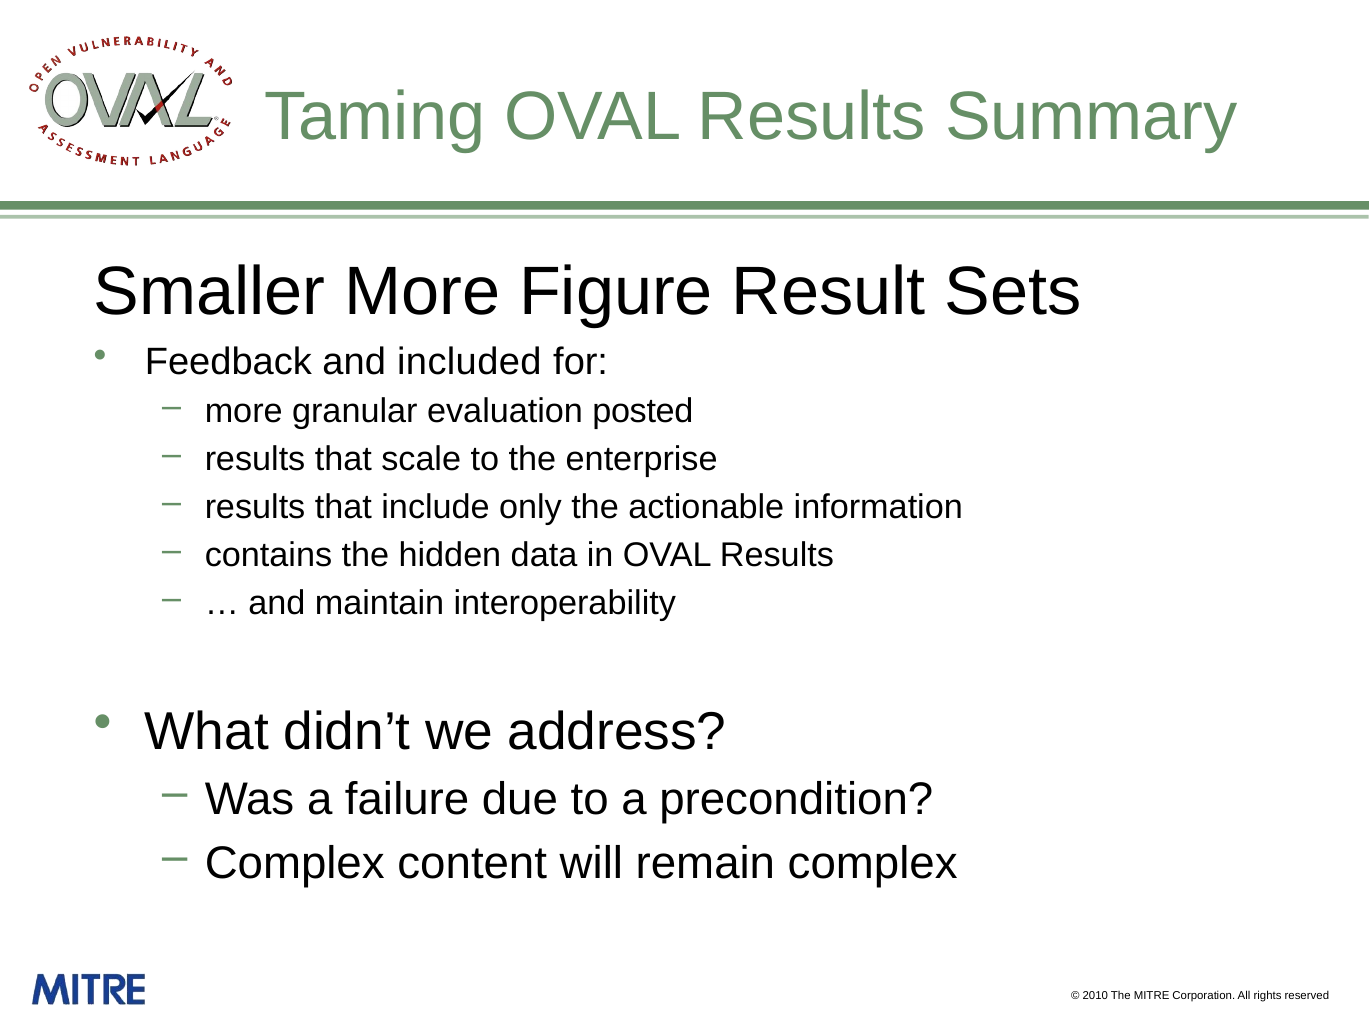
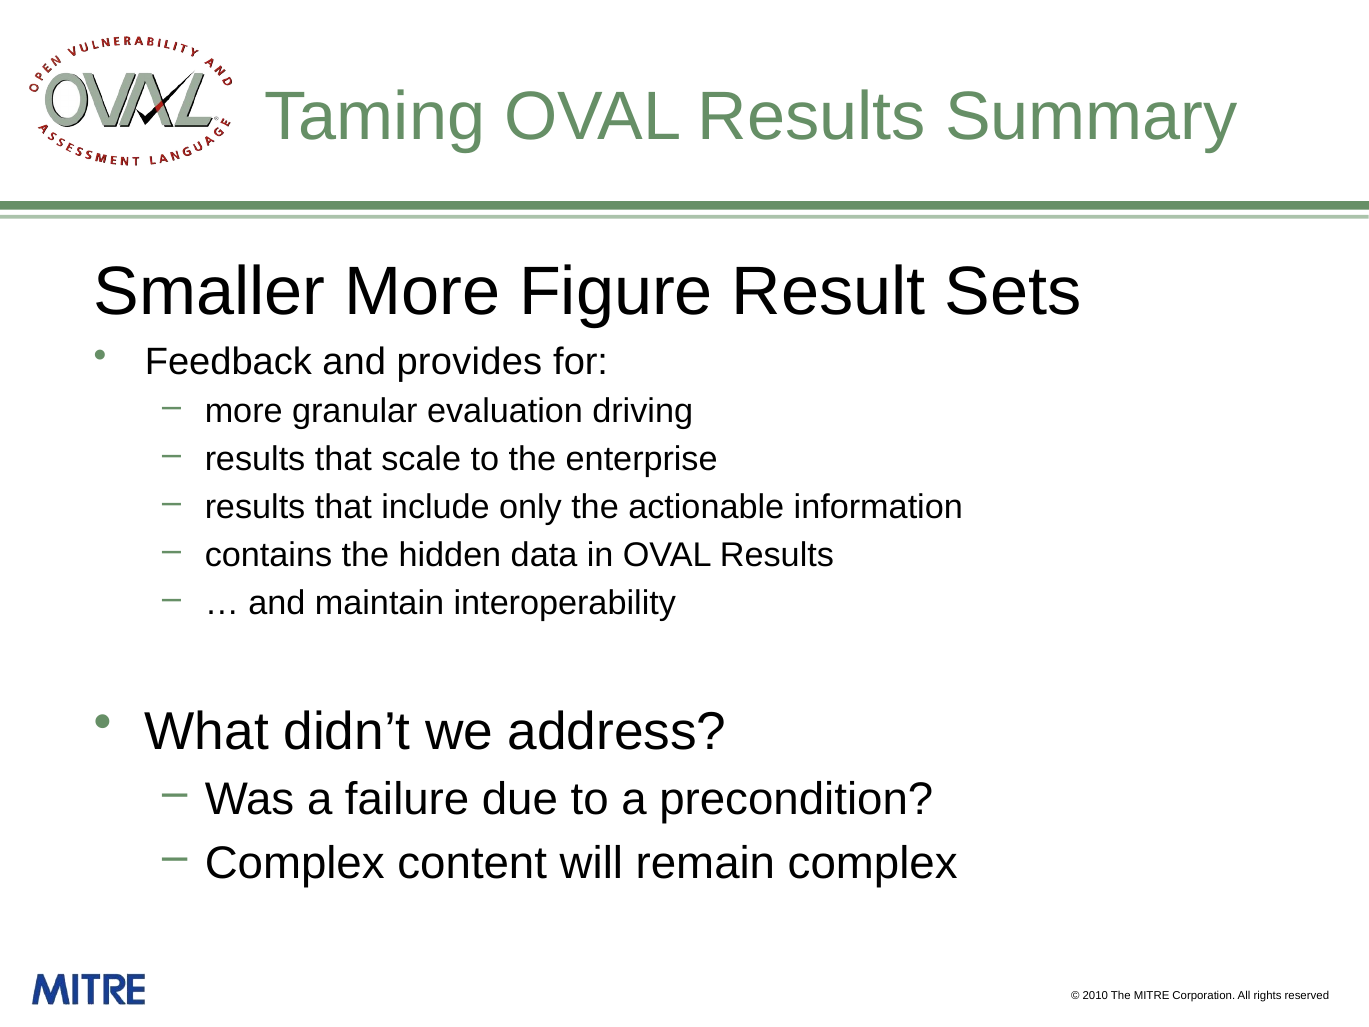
included: included -> provides
posted: posted -> driving
